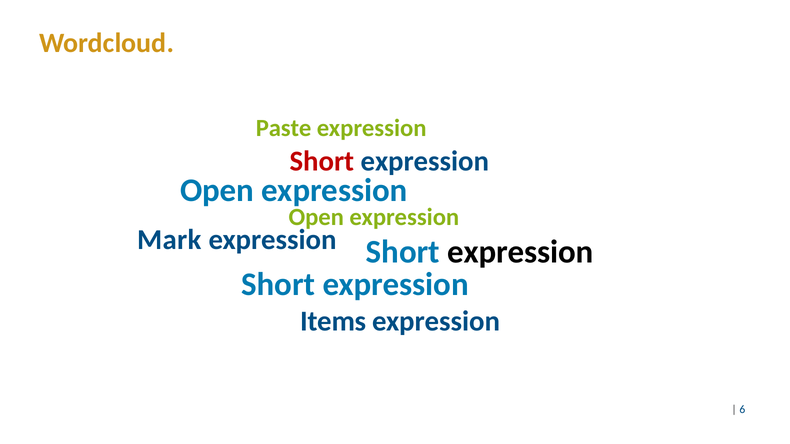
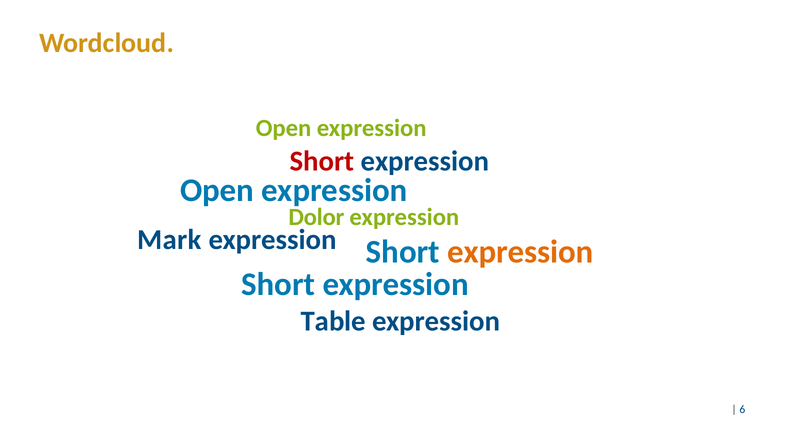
Paste at (284, 128): Paste -> Open
Open at (316, 217): Open -> Dolor
expression at (520, 252) colour: black -> orange
Items: Items -> Table
